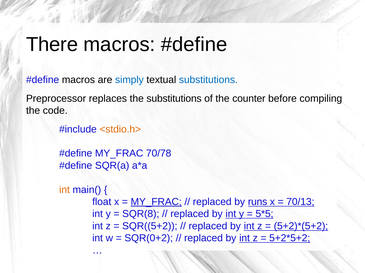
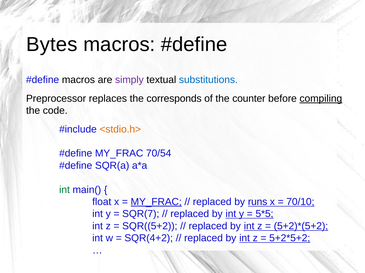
There: There -> Bytes
simply colour: blue -> purple
the substitutions: substitutions -> corresponds
compiling underline: none -> present
70/78: 70/78 -> 70/54
int at (65, 190) colour: orange -> green
70/13: 70/13 -> 70/10
SQR(8: SQR(8 -> SQR(7
SQR(0+2: SQR(0+2 -> SQR(4+2
